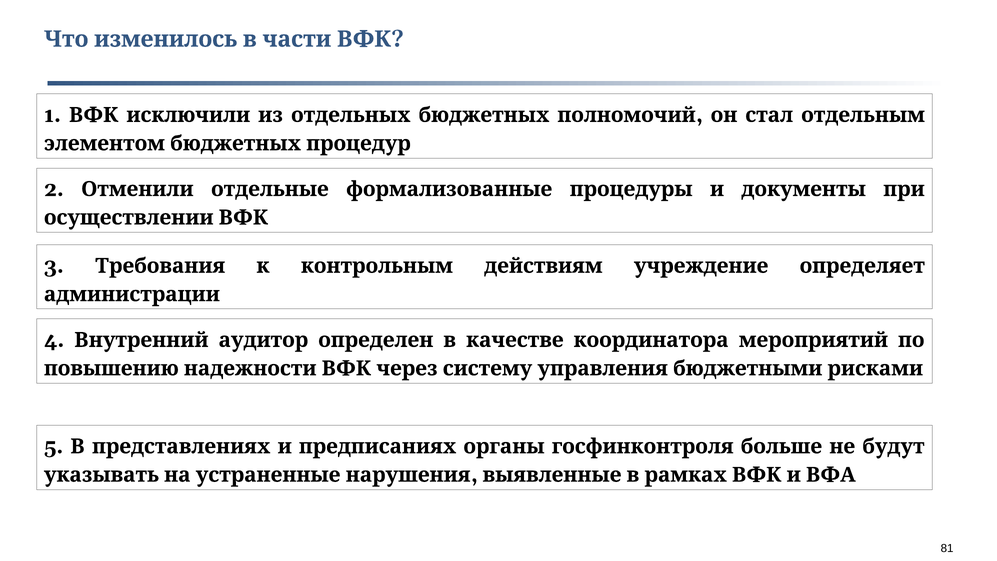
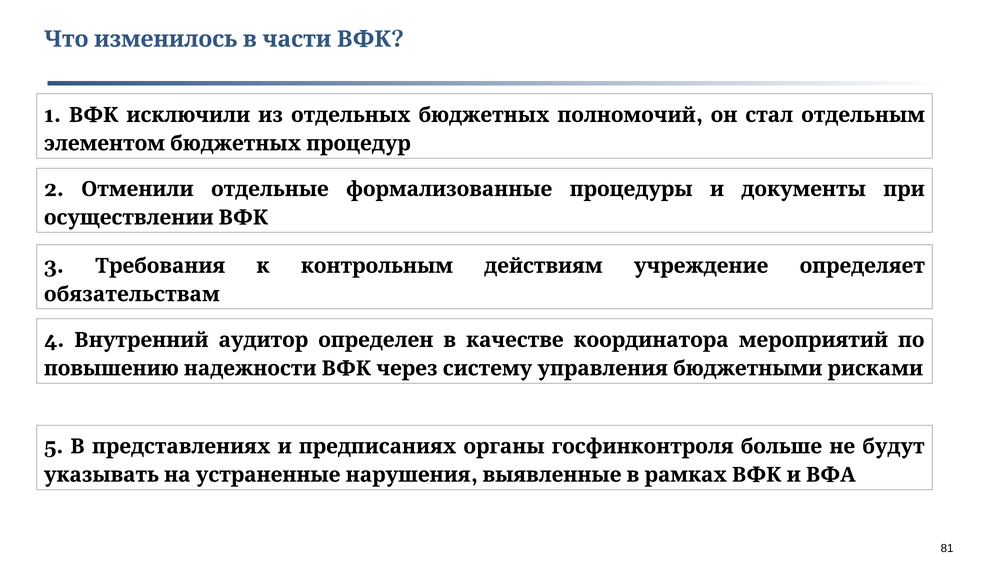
администрации: администрации -> обязательствам
